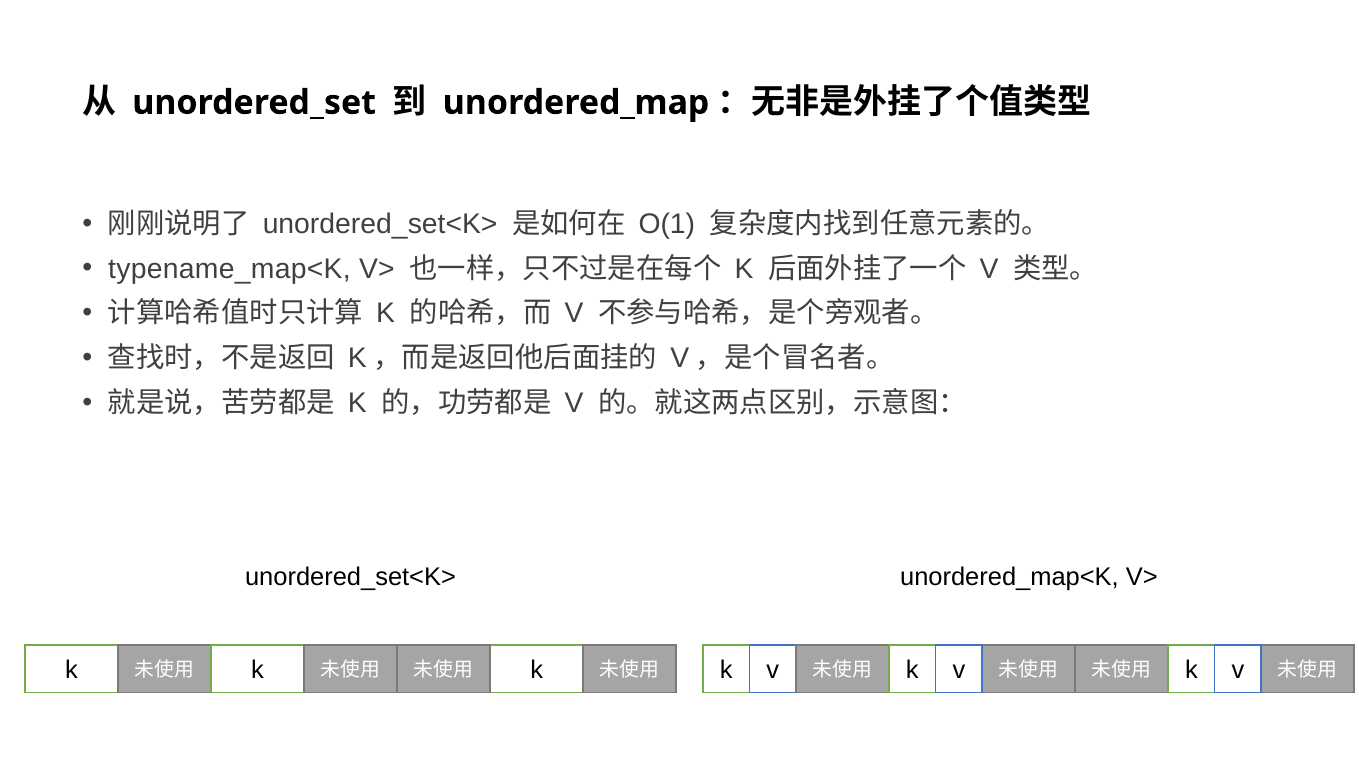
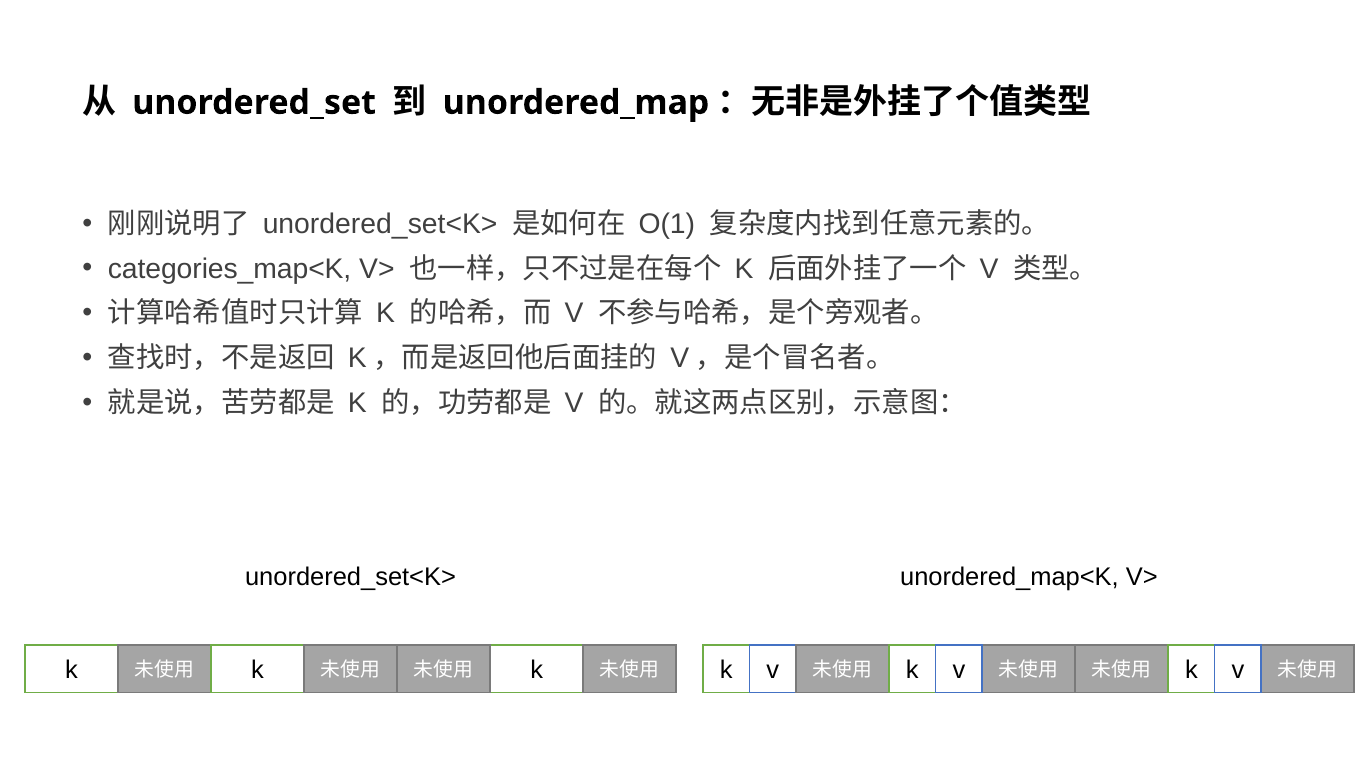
typename_map<K: typename_map<K -> categories_map<K
